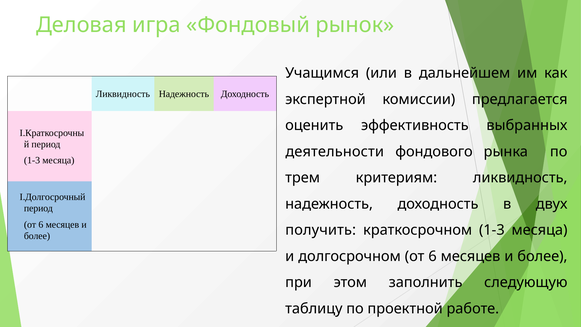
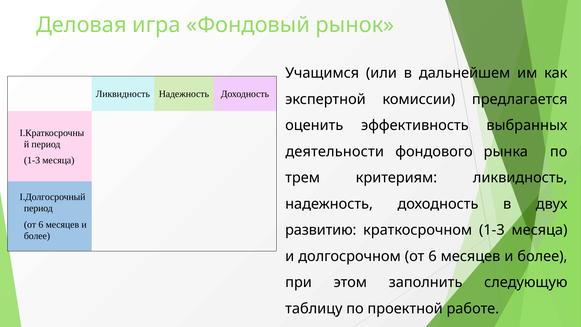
получить: получить -> развитию
